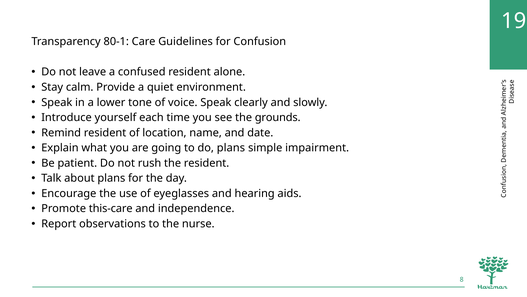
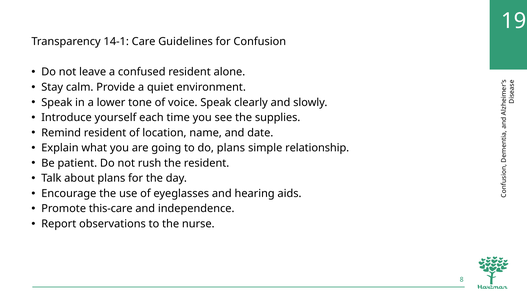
80-1: 80-1 -> 14-1
grounds: grounds -> supplies
impairment: impairment -> relationship
